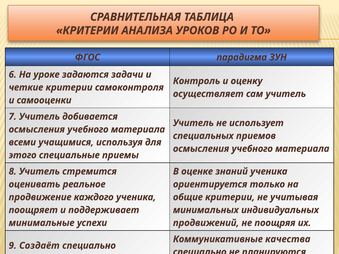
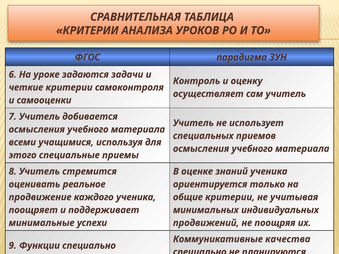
Создаёт: Создаёт -> Функции
